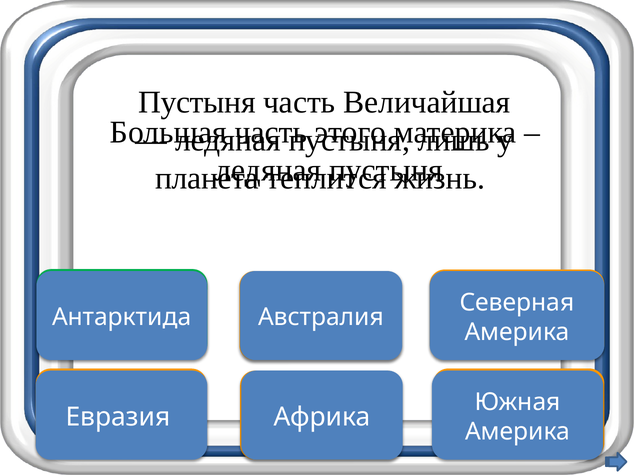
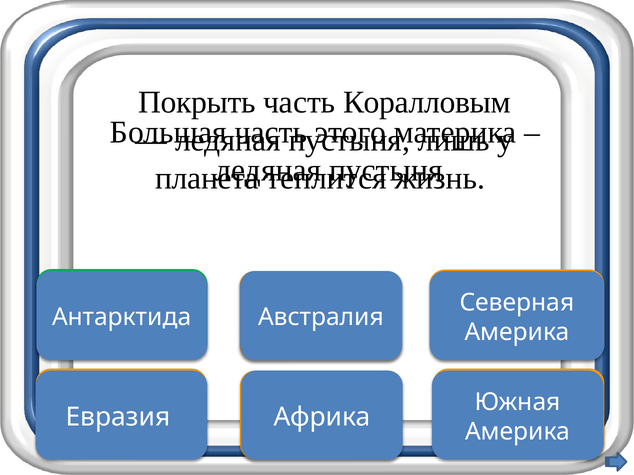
Пустыня at (197, 102): Пустыня -> Покрыть
Величайшая: Величайшая -> Коралловым
